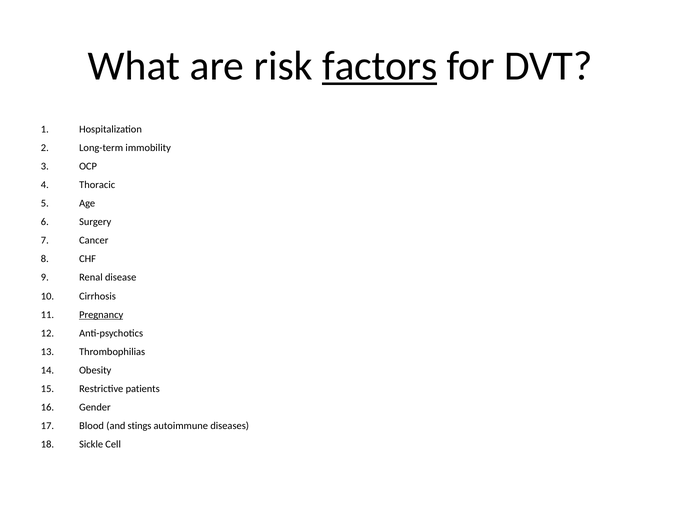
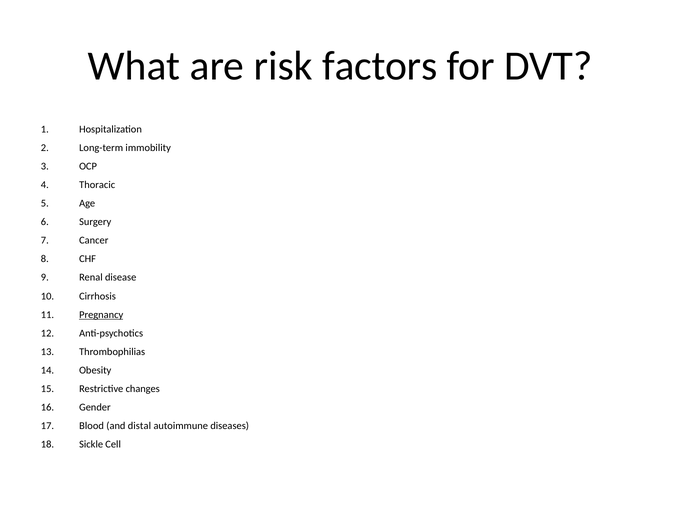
factors underline: present -> none
patients: patients -> changes
stings: stings -> distal
